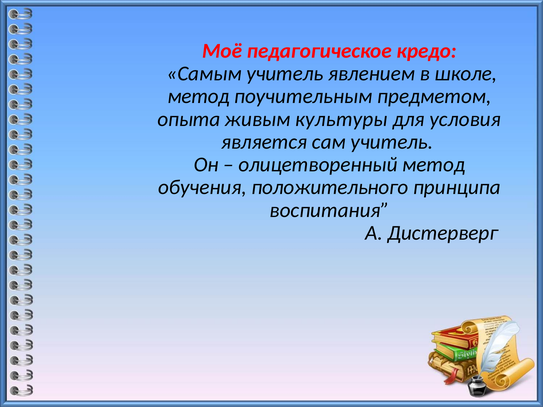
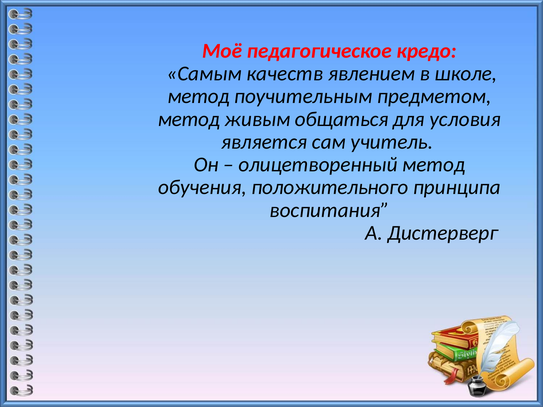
Самым учитель: учитель -> качеств
опыта at (189, 119): опыта -> метод
культуры: культуры -> общаться
